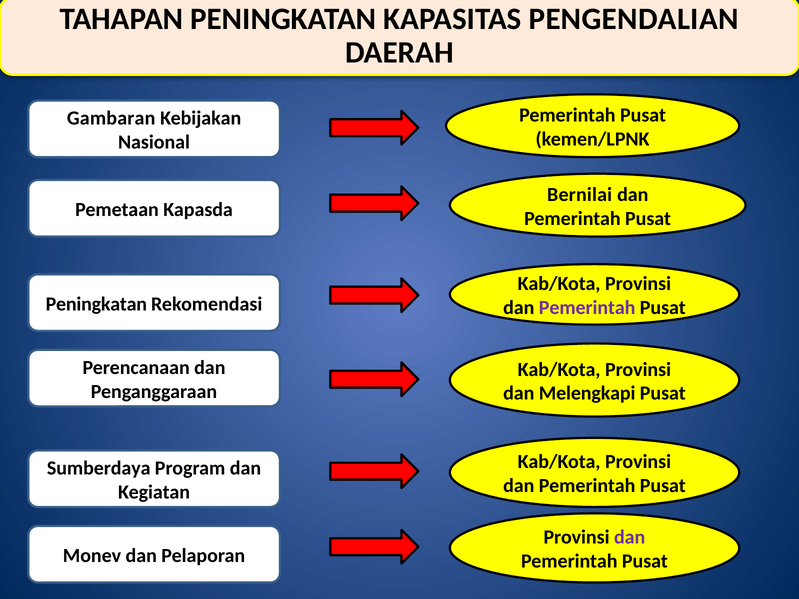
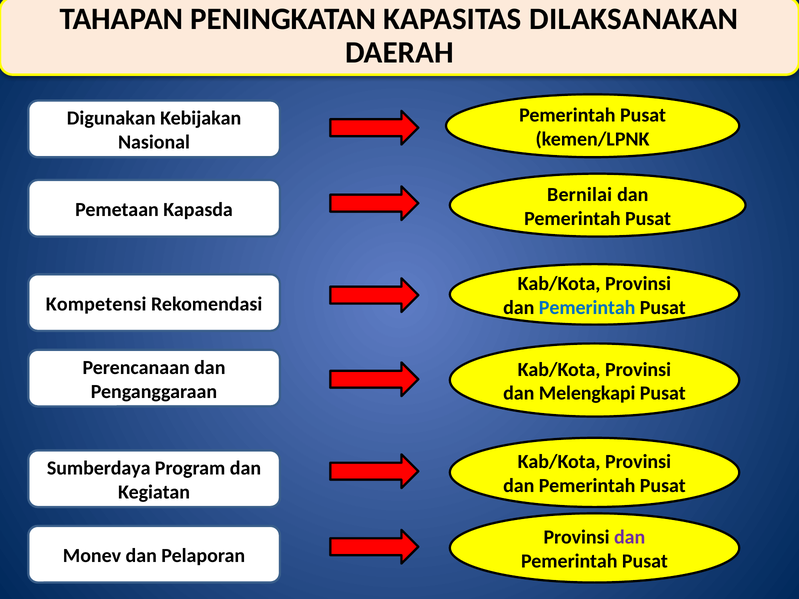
PENGENDALIAN: PENGENDALIAN -> DILAKSANAKAN
Gambaran: Gambaran -> Digunakan
Peningkatan at (96, 304): Peningkatan -> Kompetensi
Pemerintah at (587, 308) colour: purple -> blue
